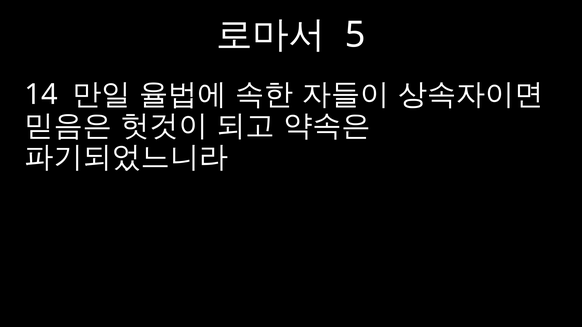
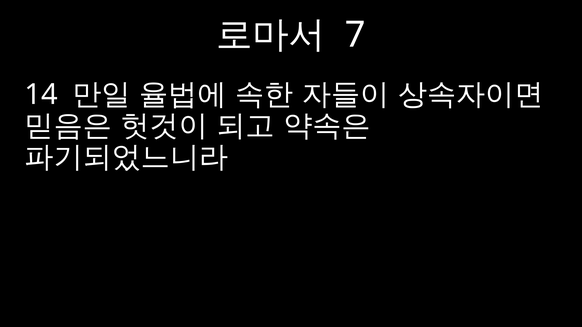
5: 5 -> 7
